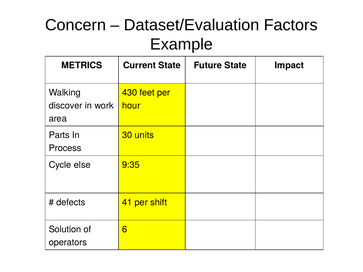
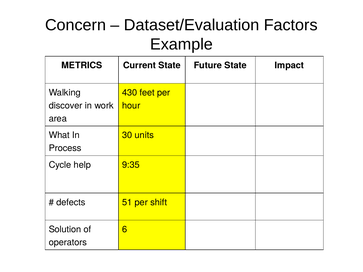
Parts: Parts -> What
else: else -> help
41: 41 -> 51
